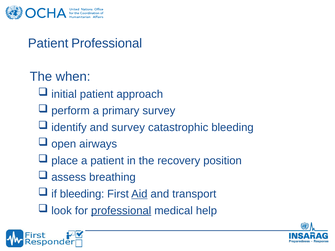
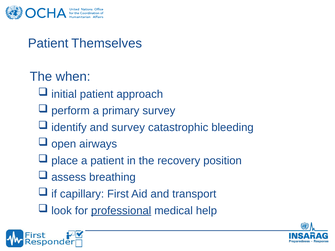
Patient Professional: Professional -> Themselves
if bleeding: bleeding -> capillary
Aid underline: present -> none
